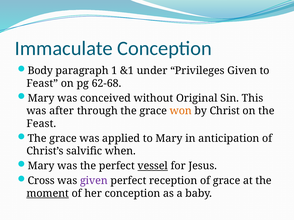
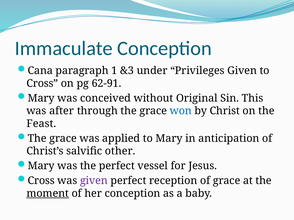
Body: Body -> Cana
&1: &1 -> &3
Feast at (42, 84): Feast -> Cross
62-68: 62-68 -> 62-91
won colour: orange -> blue
when: when -> other
vessel underline: present -> none
